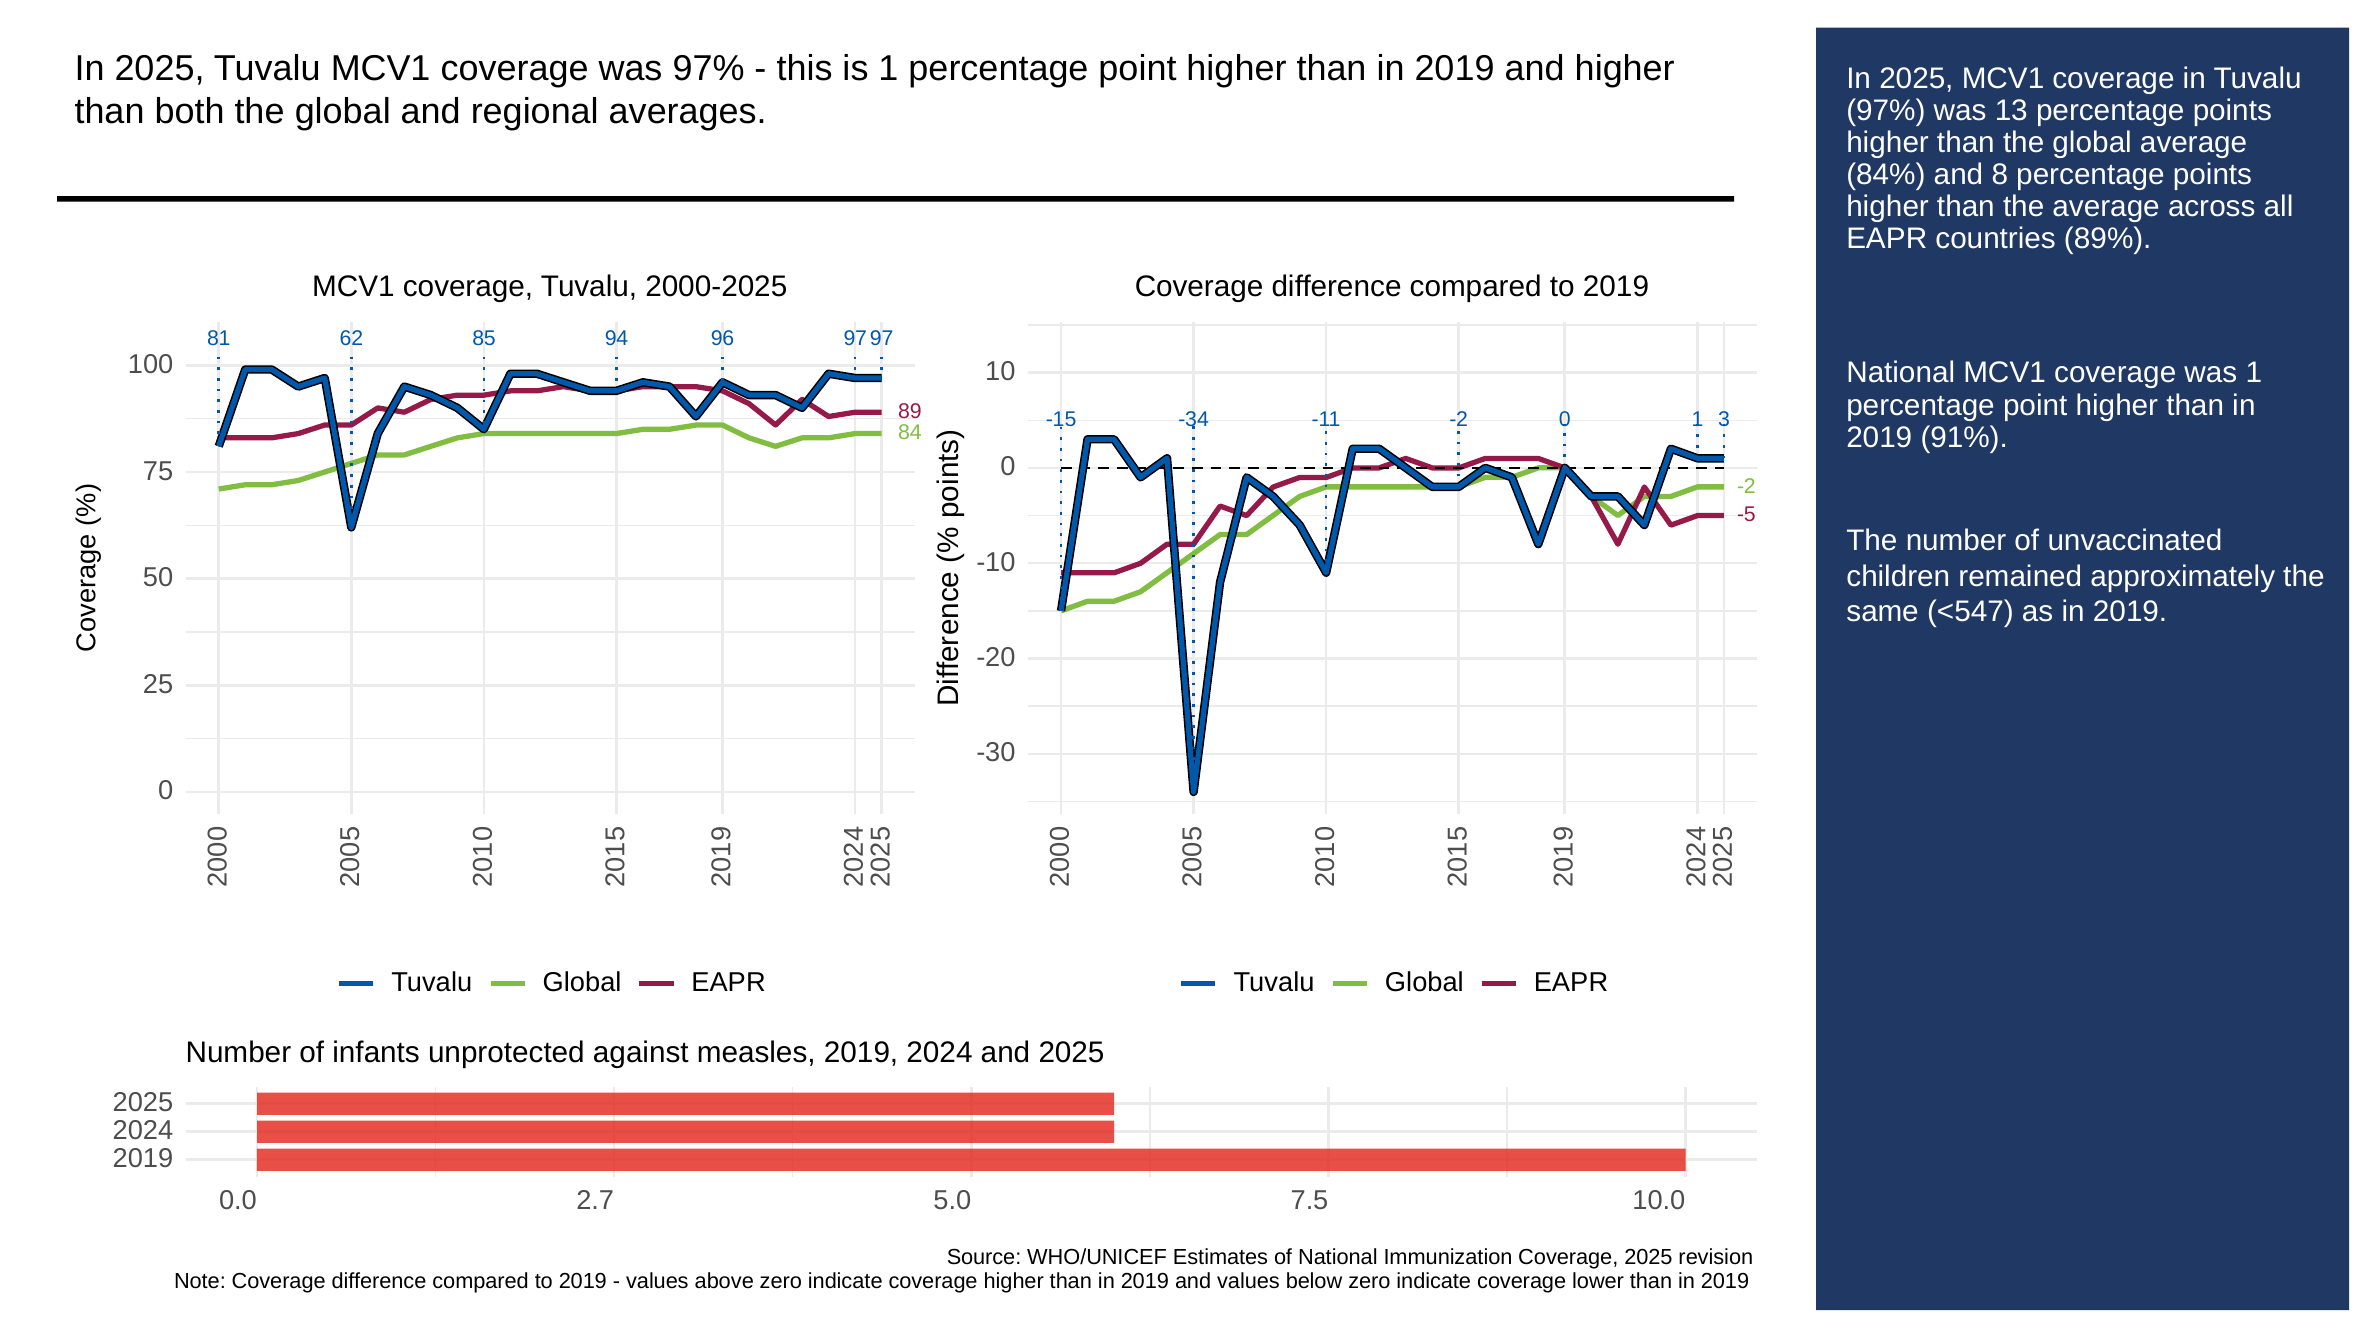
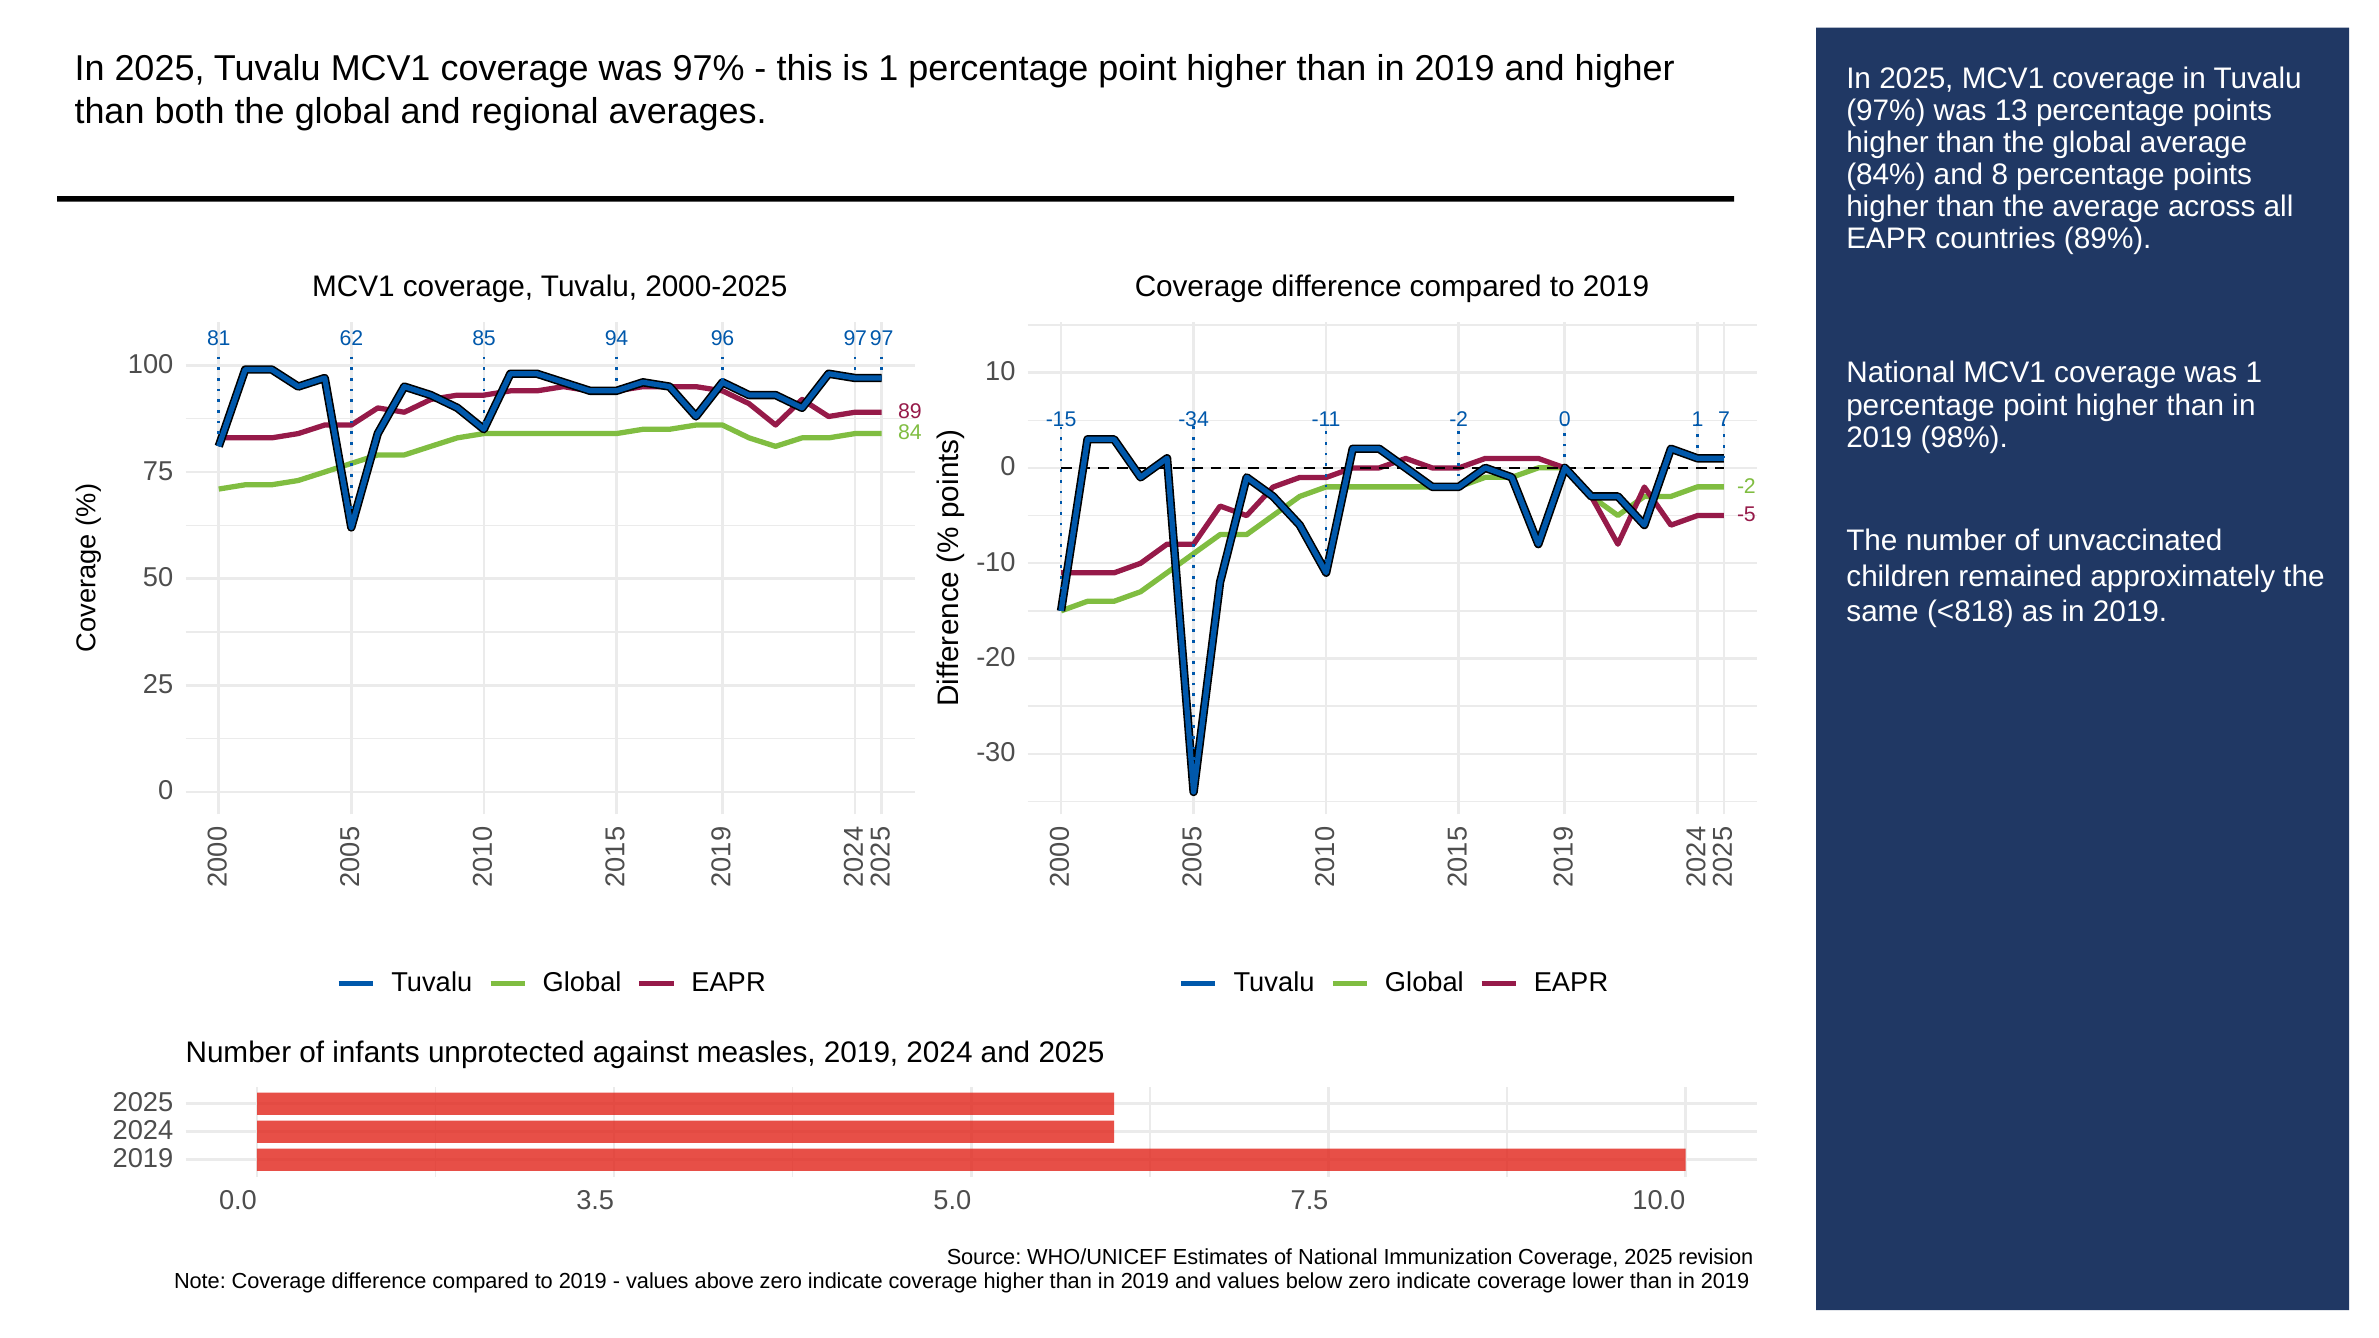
3: 3 -> 7
91%: 91% -> 98%
<547: <547 -> <818
2.7: 2.7 -> 3.5
